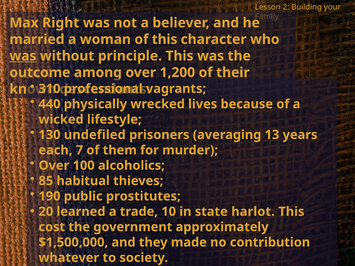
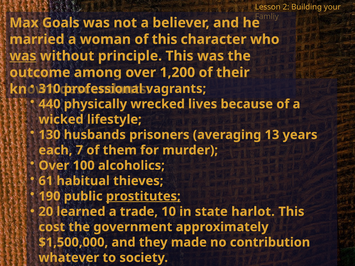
Right: Right -> Goals
undefiled: undefiled -> husbands
85: 85 -> 61
prostitutes underline: none -> present
